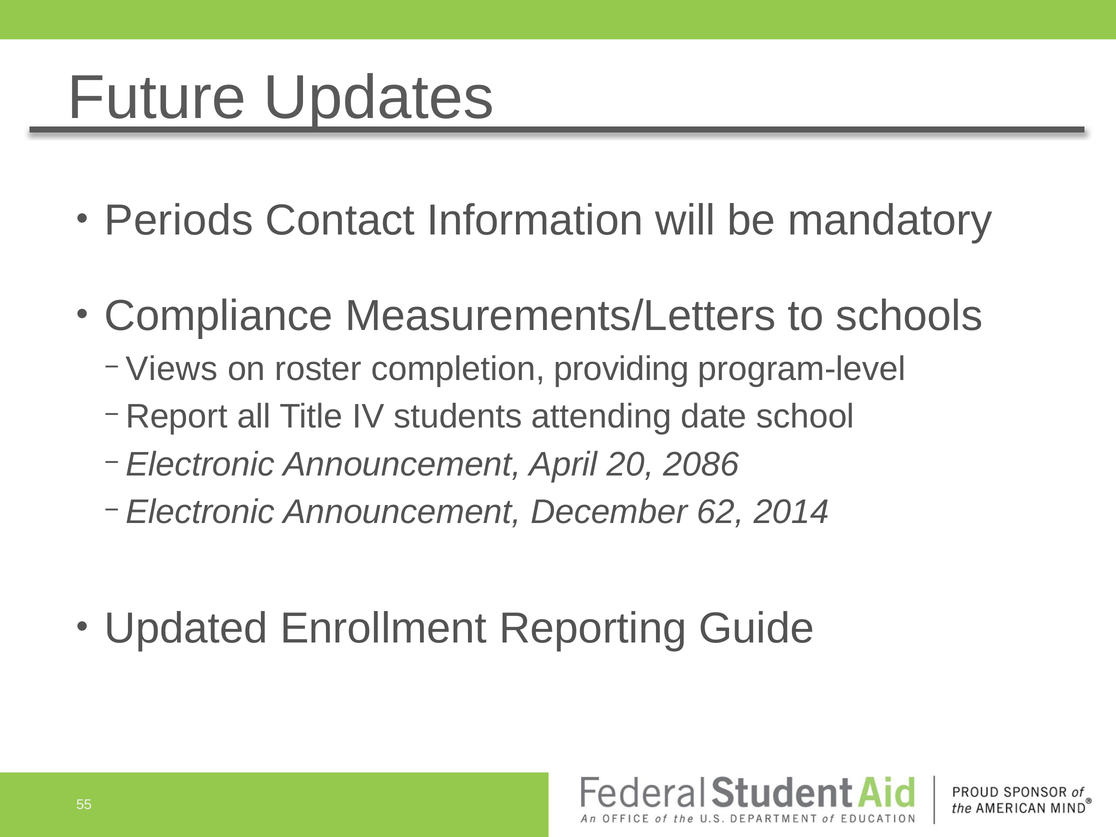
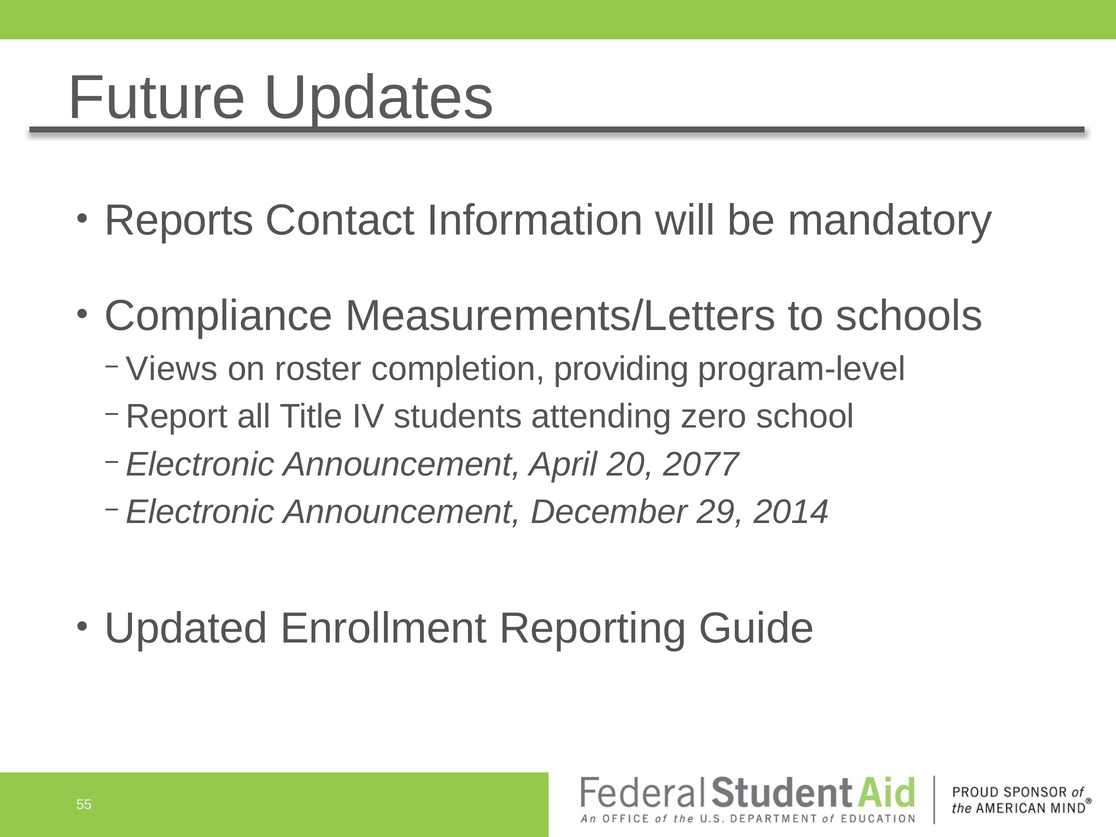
Periods: Periods -> Reports
date: date -> zero
2086: 2086 -> 2077
62: 62 -> 29
